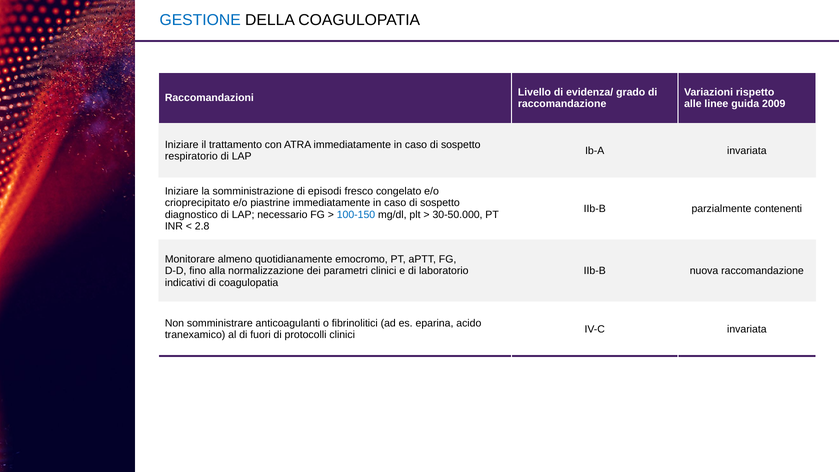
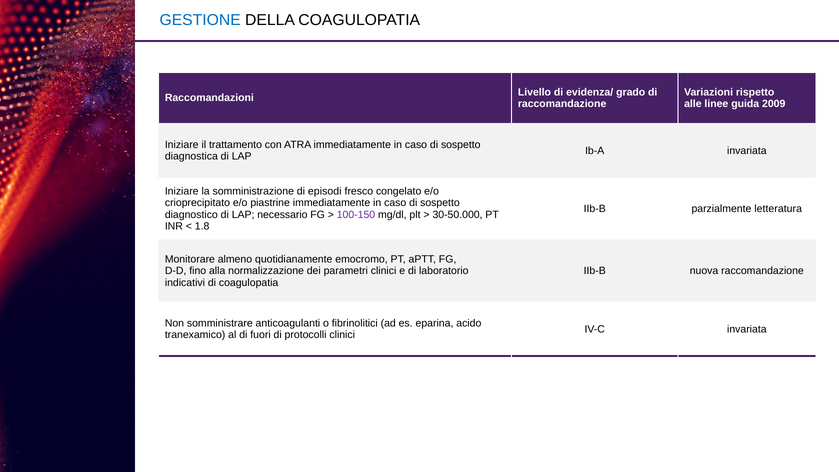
respiratorio: respiratorio -> diagnostica
contenenti: contenenti -> letteratura
100-150 colour: blue -> purple
2.8: 2.8 -> 1.8
